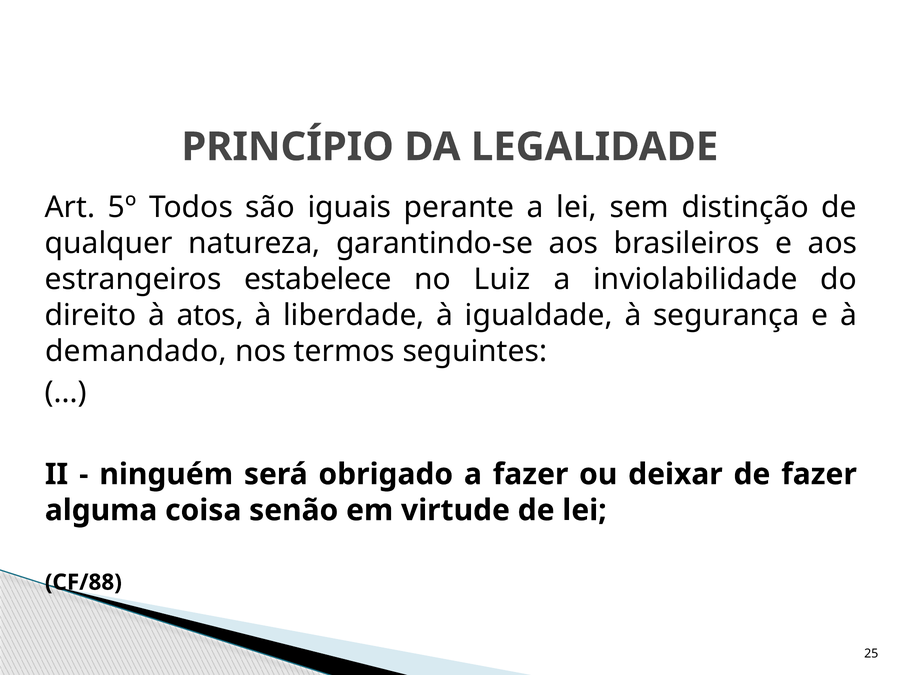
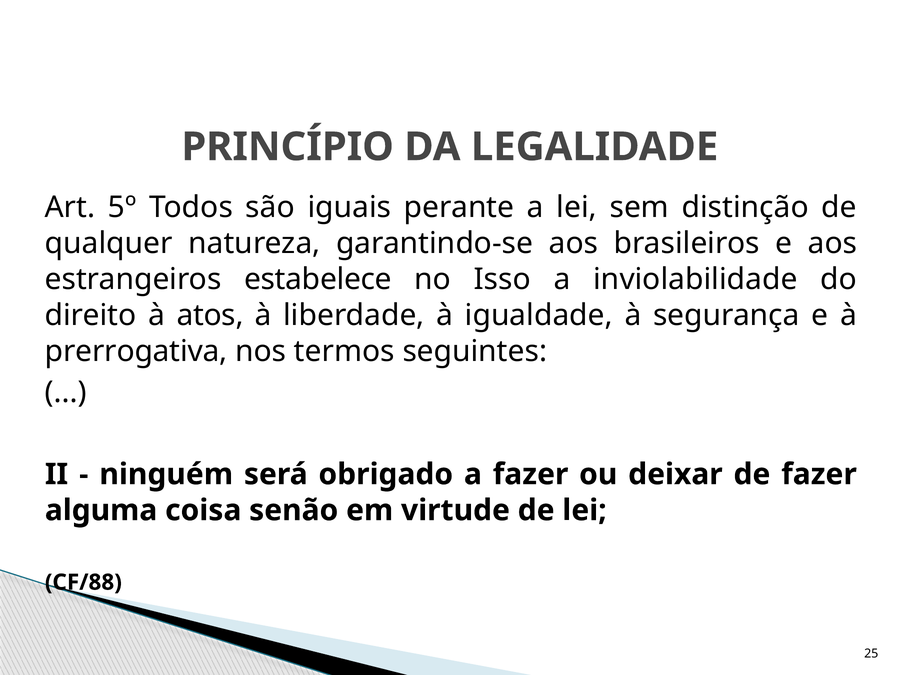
Luiz: Luiz -> Isso
demandado: demandado -> prerrogativa
